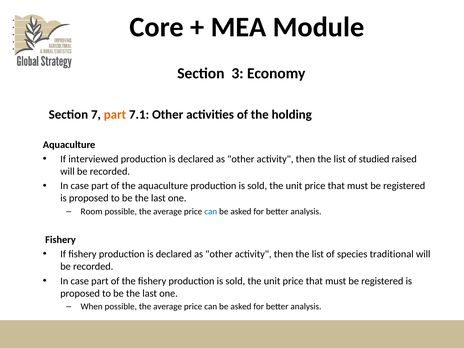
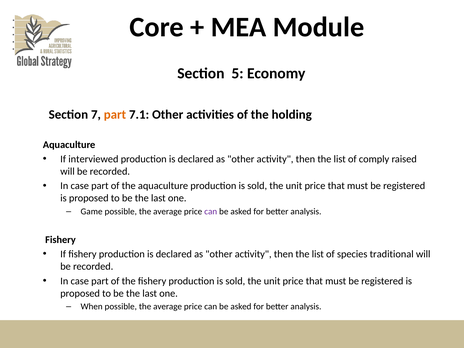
3: 3 -> 5
studied: studied -> comply
Room: Room -> Game
can at (211, 212) colour: blue -> purple
